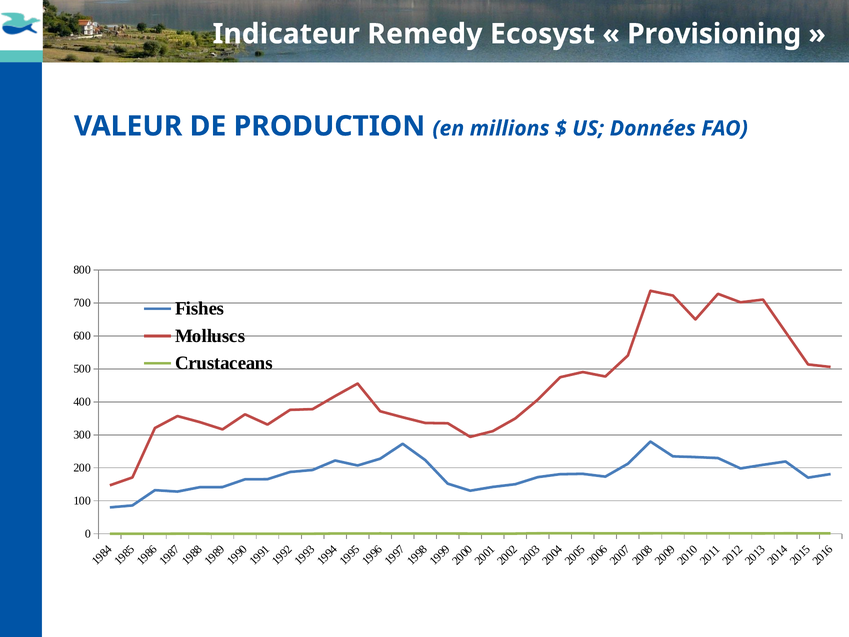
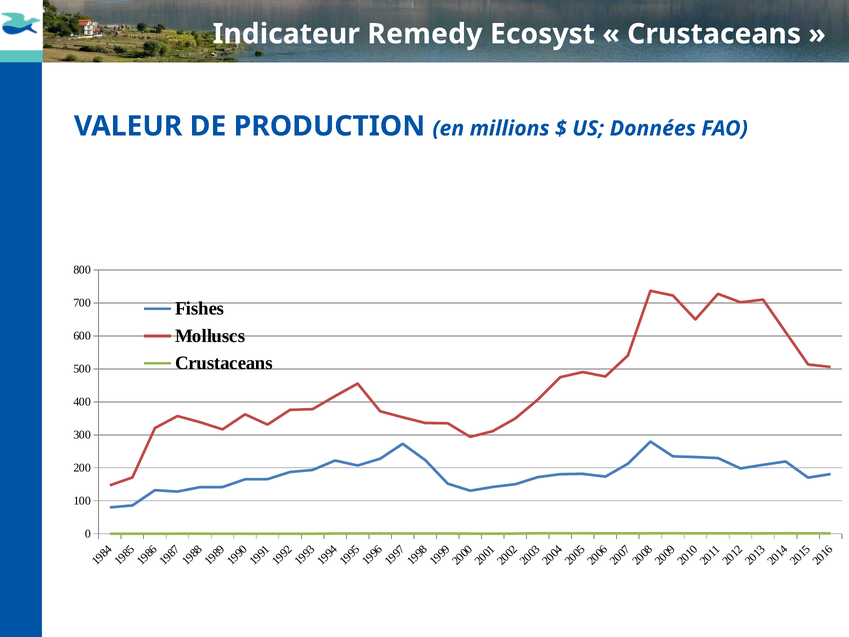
Provisioning at (714, 34): Provisioning -> Crustaceans
